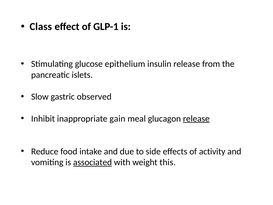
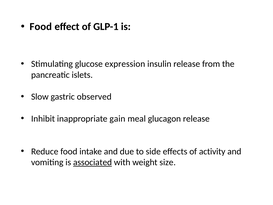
Class at (41, 27): Class -> Food
epithelium: epithelium -> expression
release at (196, 118) underline: present -> none
this: this -> size
